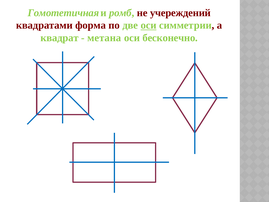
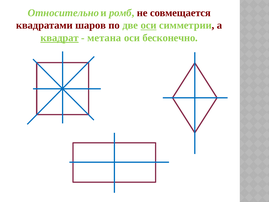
Гомотетичная: Гомотетичная -> Относительно
учереждений: учереждений -> совмещается
форма: форма -> шаров
квадрат underline: none -> present
